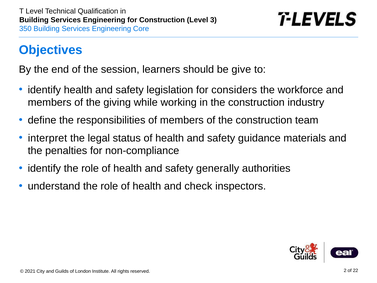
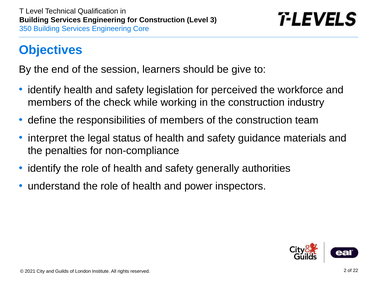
considers: considers -> perceived
giving: giving -> check
check: check -> power
